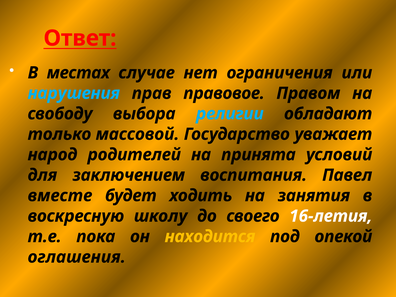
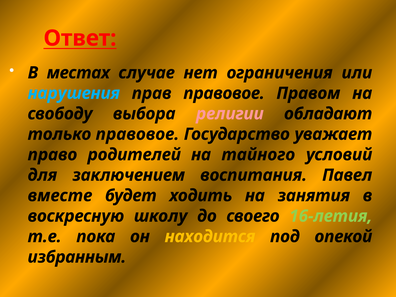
религии colour: light blue -> pink
только массовой: массовой -> правовое
народ: народ -> право
принята: принята -> тайного
16-летия colour: white -> light green
оглашения: оглашения -> избранным
